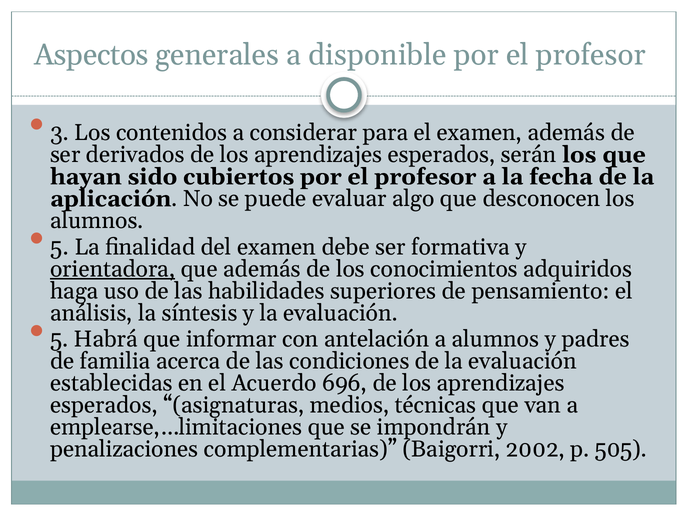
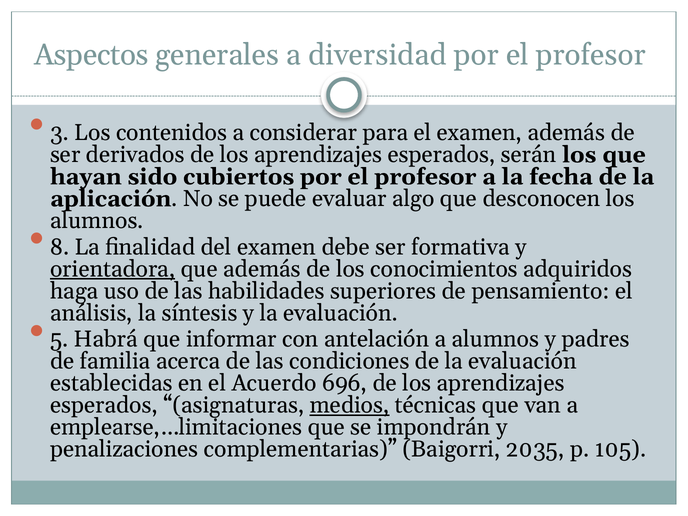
disponible: disponible -> diversidad
5 at (60, 247): 5 -> 8
medios underline: none -> present
2002: 2002 -> 2035
505: 505 -> 105
